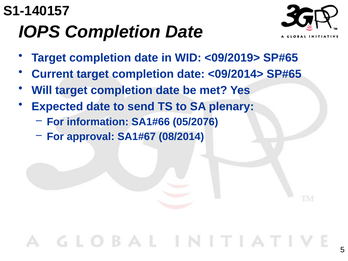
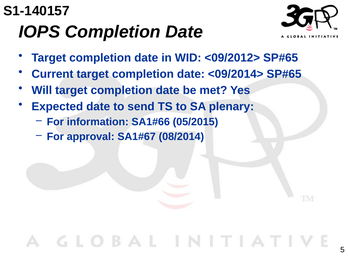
<09/2019>: <09/2019> -> <09/2012>
05/2076: 05/2076 -> 05/2015
